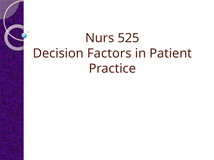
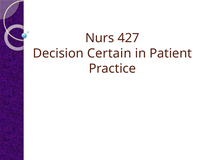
525: 525 -> 427
Factors: Factors -> Certain
